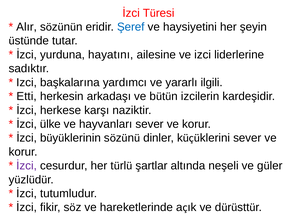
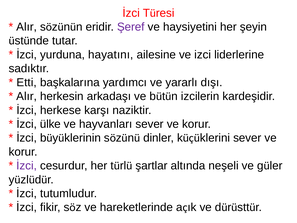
Şeref colour: blue -> purple
Izci at (27, 82): Izci -> Etti
ilgili: ilgili -> dışı
Etti at (27, 96): Etti -> Alır
